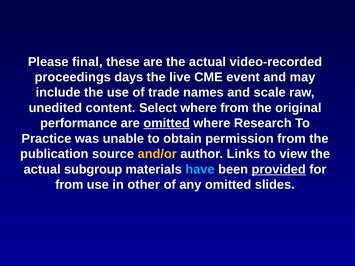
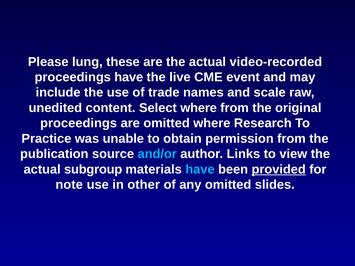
final: final -> lung
proceedings days: days -> have
performance at (79, 123): performance -> proceedings
omitted at (167, 123) underline: present -> none
and/or colour: yellow -> light blue
from at (69, 185): from -> note
